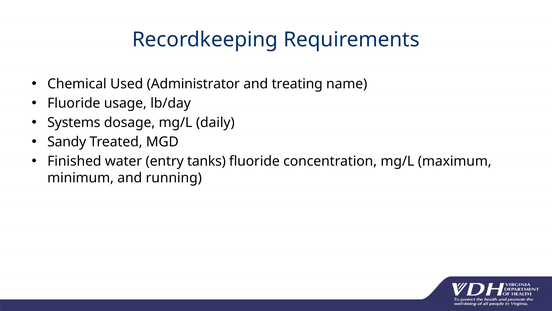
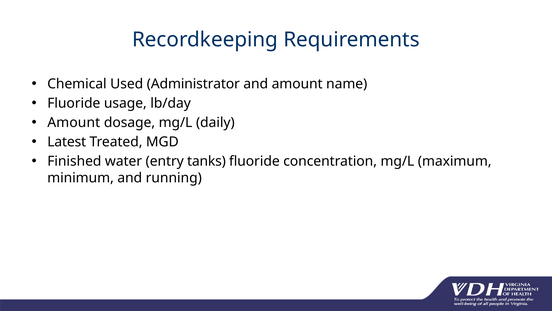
and treating: treating -> amount
Systems at (74, 122): Systems -> Amount
Sandy: Sandy -> Latest
